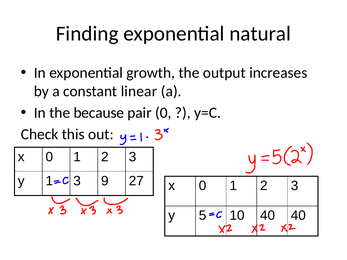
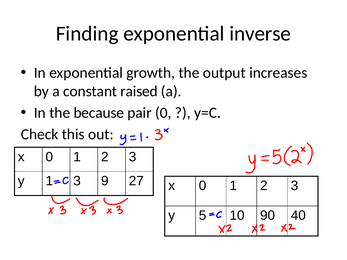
natural: natural -> inverse
linear: linear -> raised
10 40: 40 -> 90
